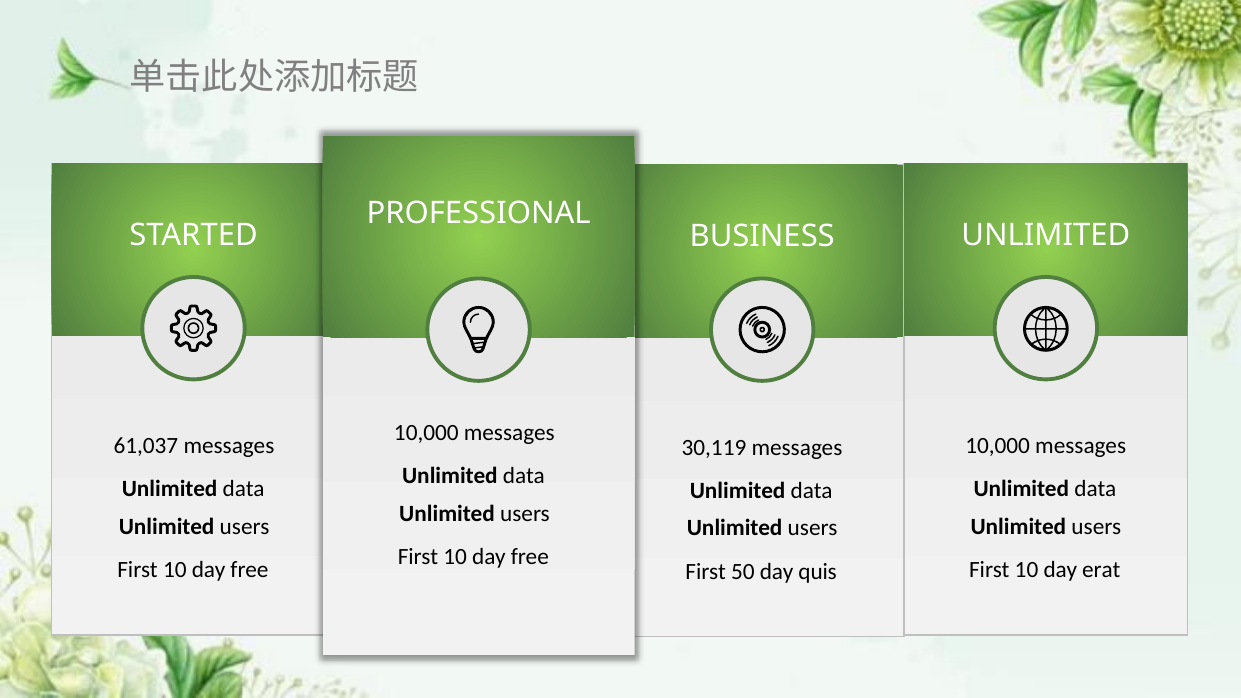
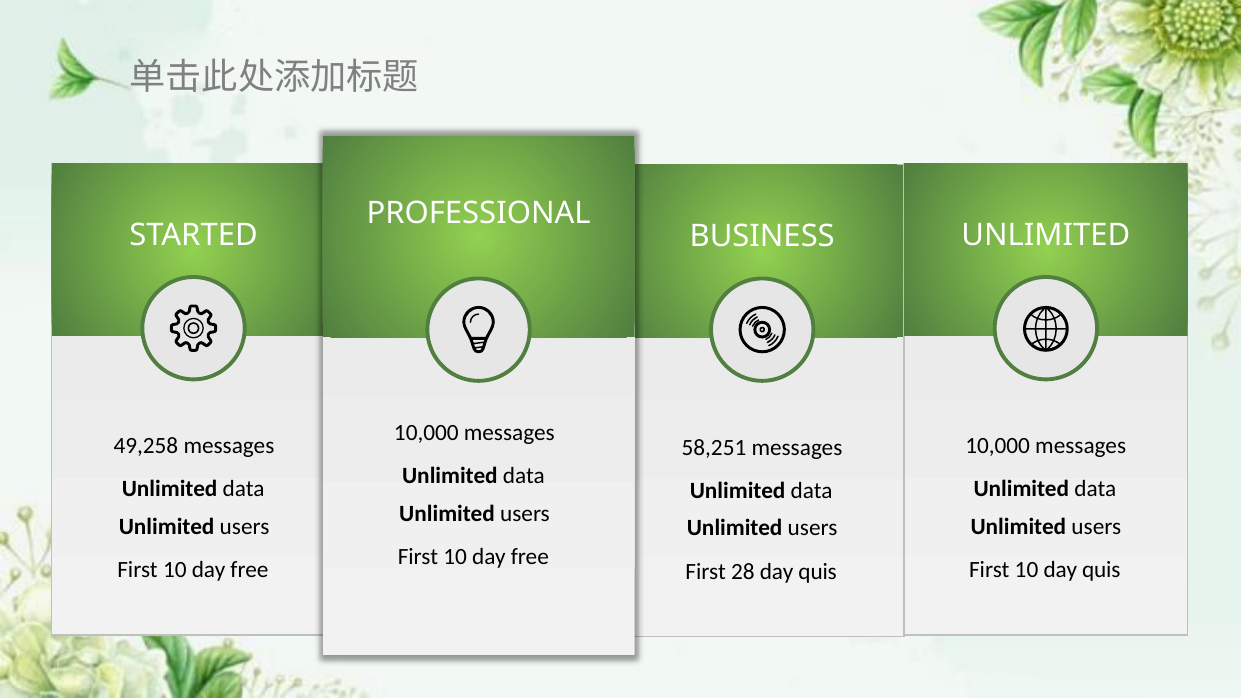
61,037: 61,037 -> 49,258
30,119: 30,119 -> 58,251
10 day erat: erat -> quis
50: 50 -> 28
